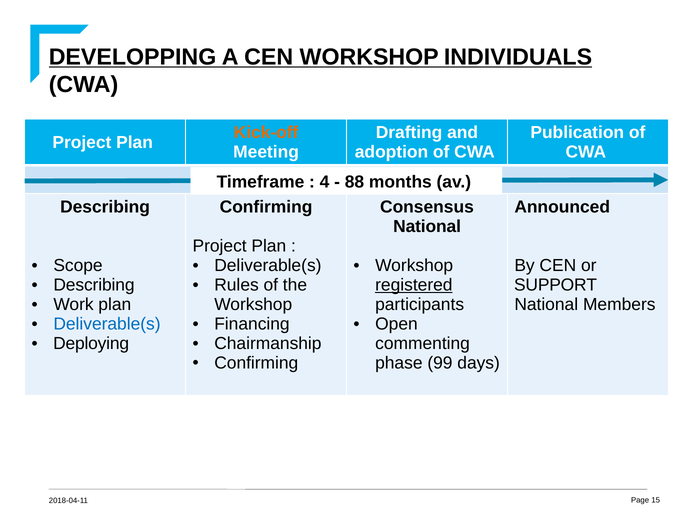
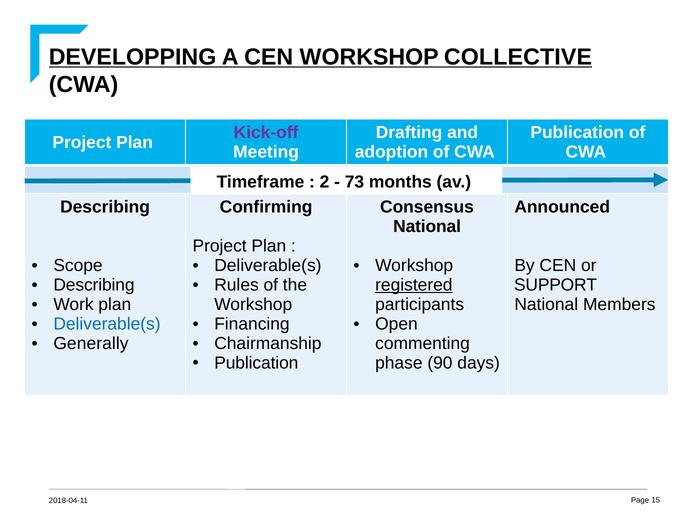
INDIVIDUALS: INDIVIDUALS -> COLLECTIVE
Kick-off colour: orange -> purple
4: 4 -> 2
88: 88 -> 73
Deploying: Deploying -> Generally
Confirming at (256, 363): Confirming -> Publication
99: 99 -> 90
